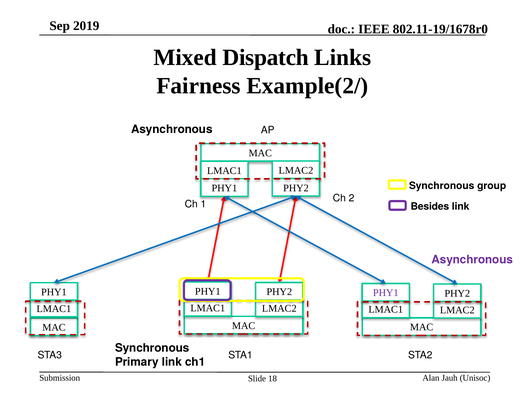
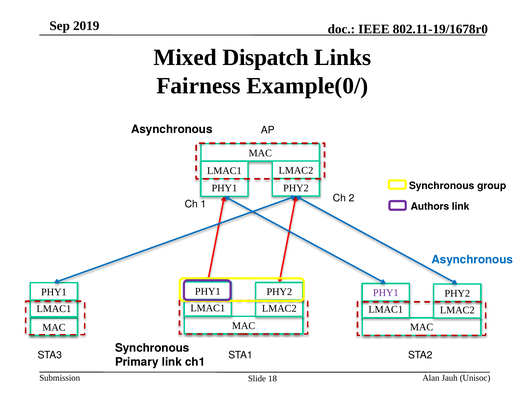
Example(2/: Example(2/ -> Example(0/
Besides: Besides -> Authors
Asynchronous at (472, 260) colour: purple -> blue
